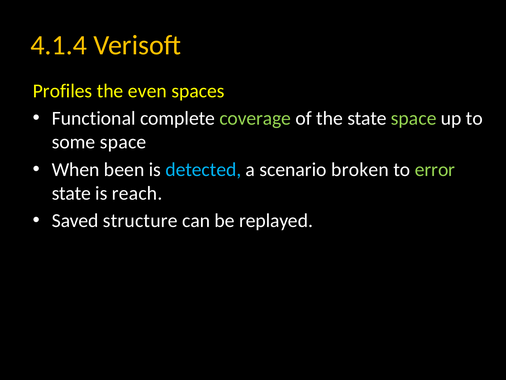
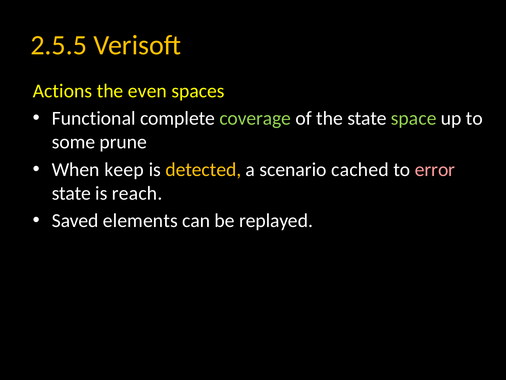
4.1.4: 4.1.4 -> 2.5.5
Profiles: Profiles -> Actions
some space: space -> prune
been: been -> keep
detected colour: light blue -> yellow
broken: broken -> cached
error colour: light green -> pink
structure: structure -> elements
